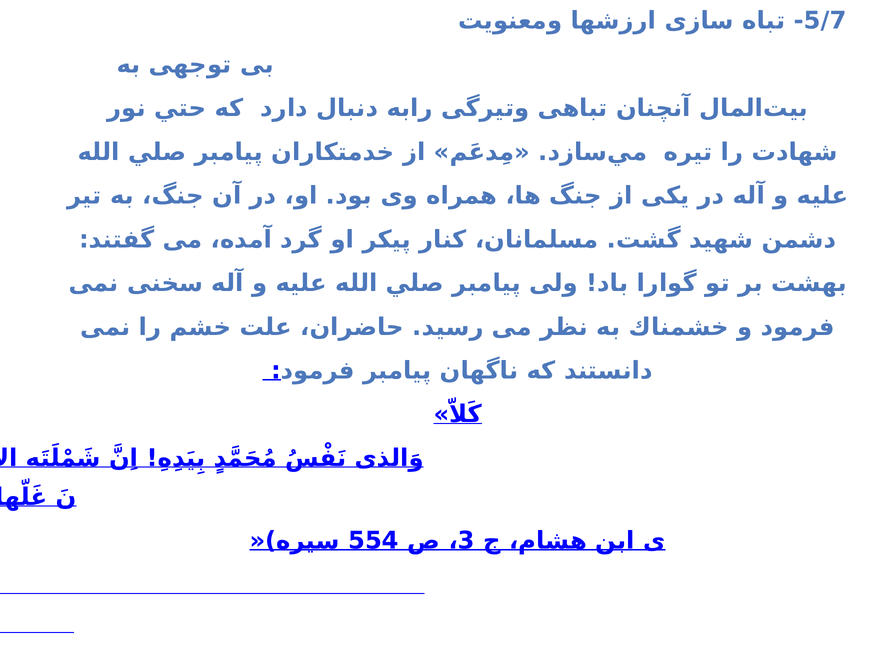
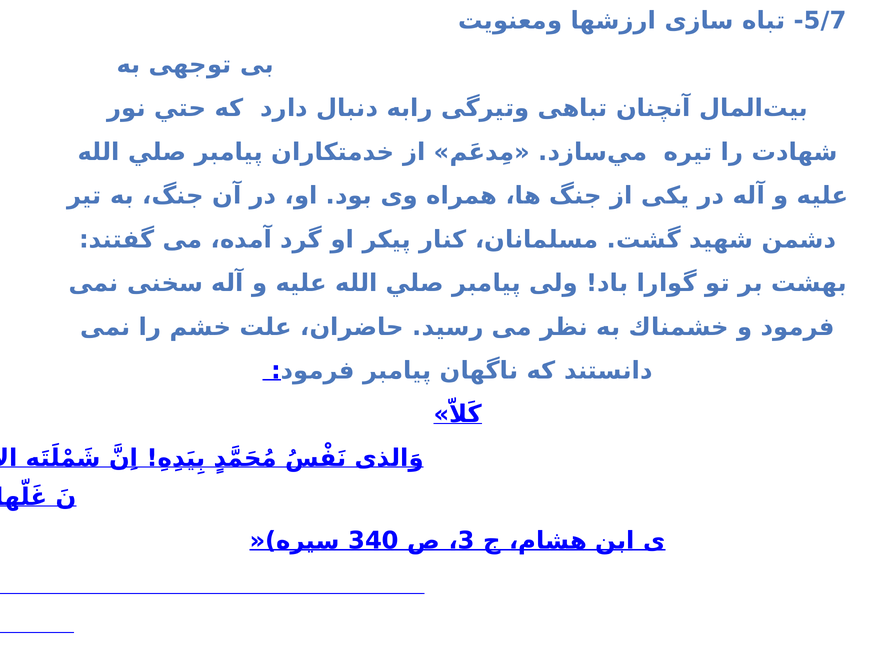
554: 554 -> 340
